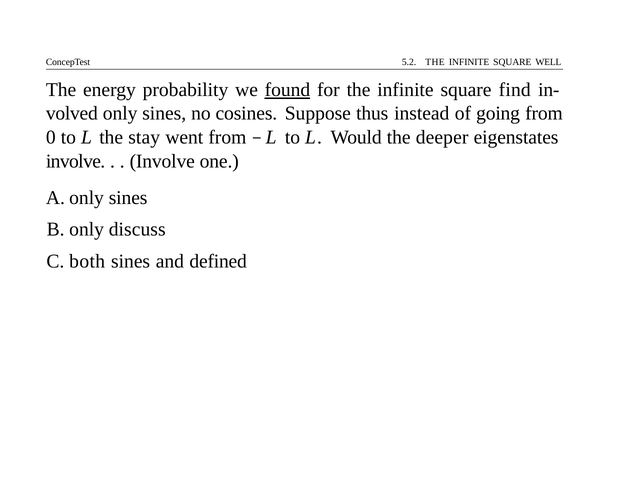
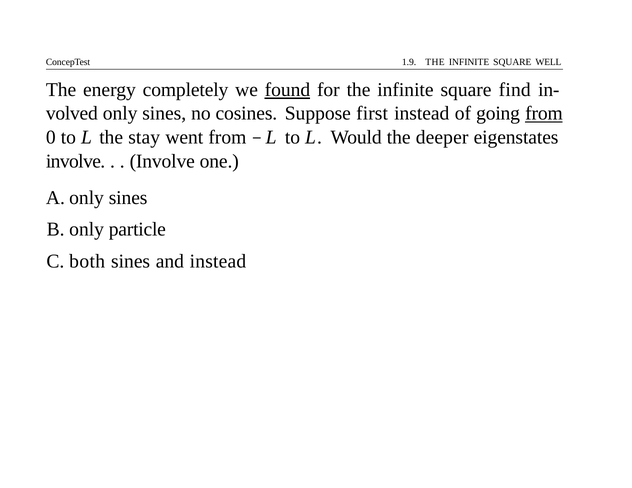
5.2: 5.2 -> 1.9
probability: probability -> completely
thus: thus -> first
from at (544, 114) underline: none -> present
discuss: discuss -> particle
and defined: defined -> instead
